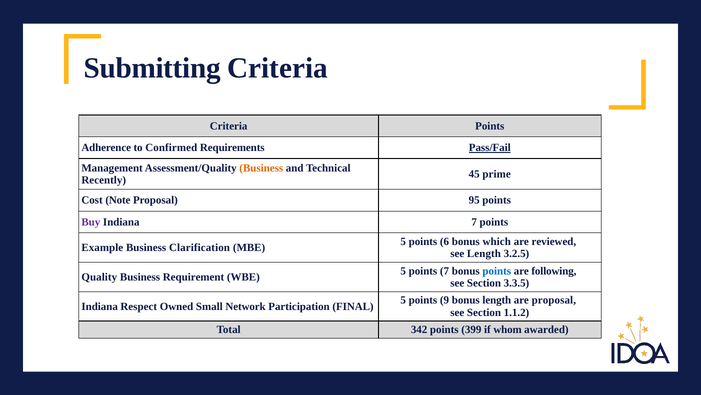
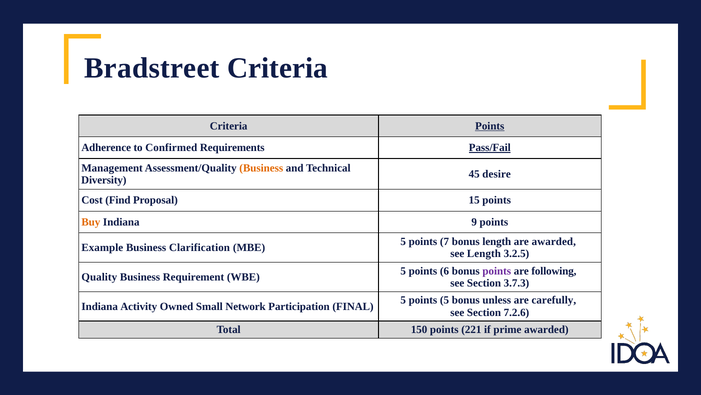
Submitting: Submitting -> Bradstreet
Points at (490, 126) underline: none -> present
prime: prime -> desire
Recently: Recently -> Diversity
Note: Note -> Find
95: 95 -> 15
Buy colour: purple -> orange
Indiana 7: 7 -> 9
6: 6 -> 7
bonus which: which -> length
are reviewed: reviewed -> awarded
points 7: 7 -> 6
points at (497, 270) colour: blue -> purple
3.3.5: 3.3.5 -> 3.7.3
points 9: 9 -> 5
bonus length: length -> unless
are proposal: proposal -> carefully
Respect: Respect -> Activity
1.1.2: 1.1.2 -> 7.2.6
342: 342 -> 150
399: 399 -> 221
whom: whom -> prime
